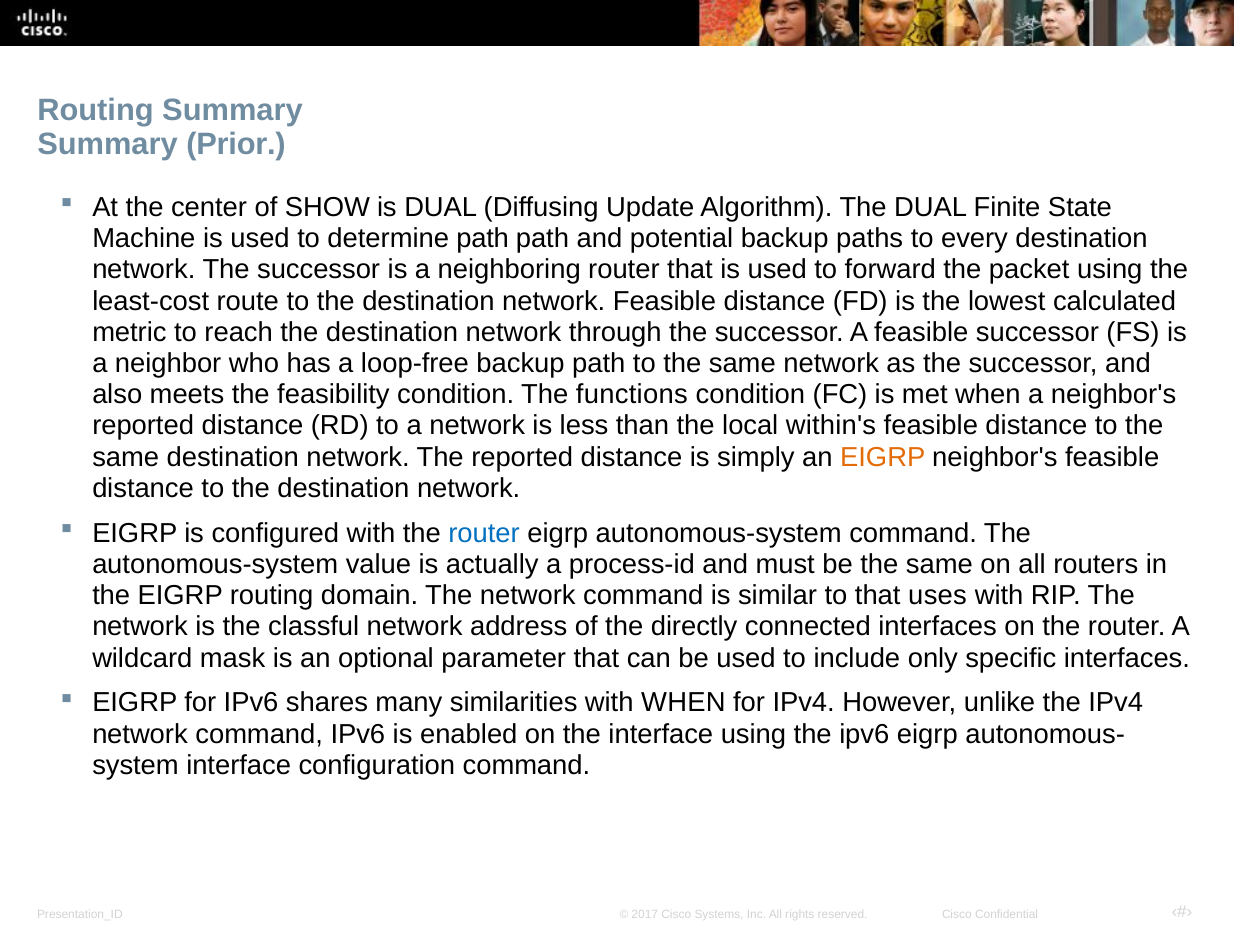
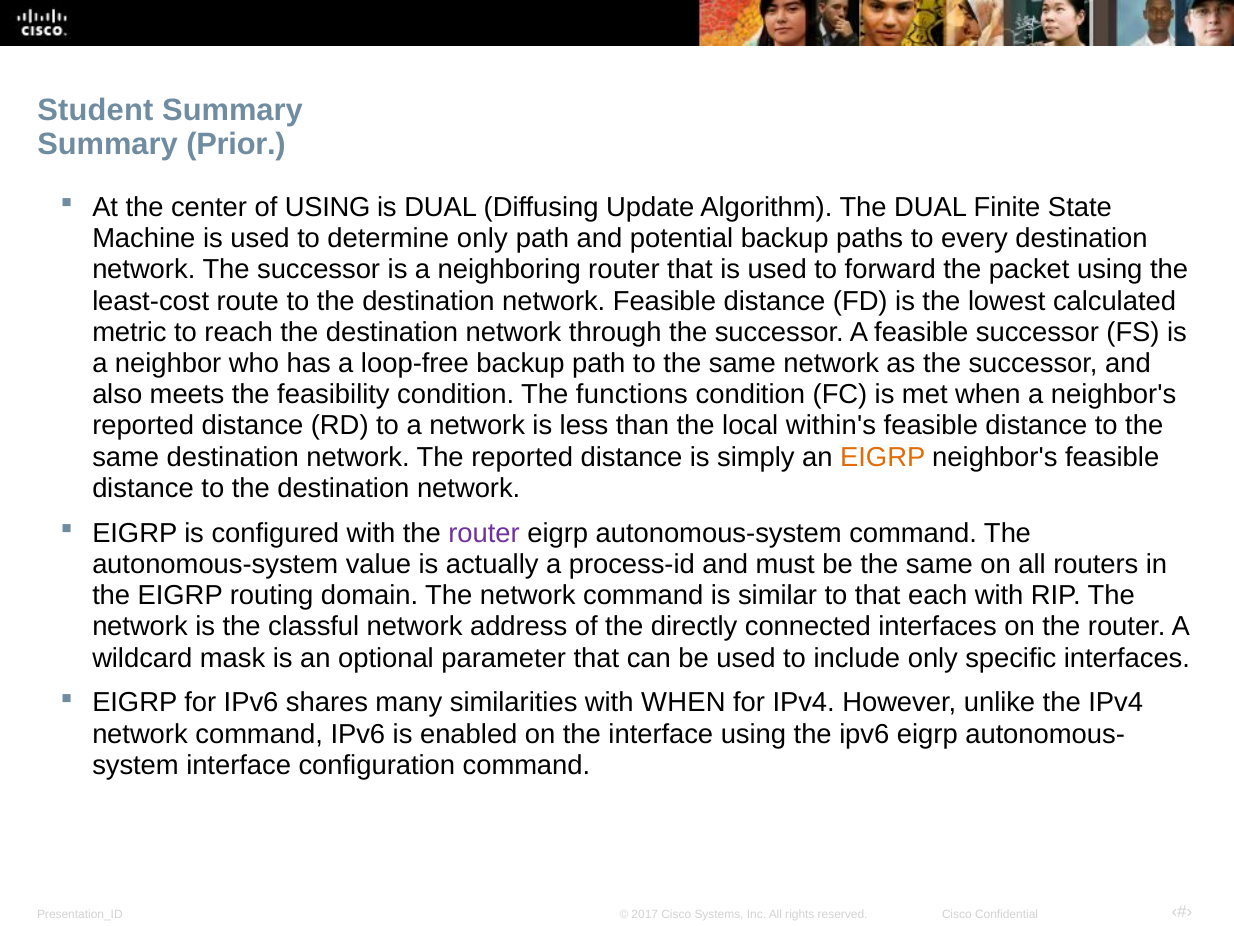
Routing at (95, 111): Routing -> Student
of SHOW: SHOW -> USING
determine path: path -> only
router at (484, 533) colour: blue -> purple
uses: uses -> each
